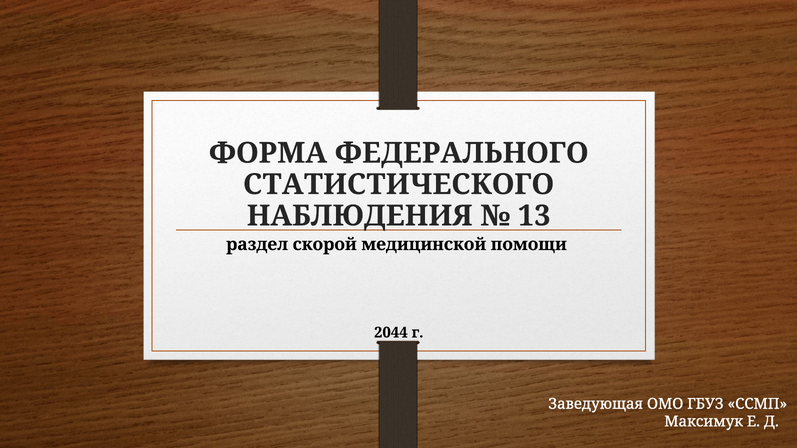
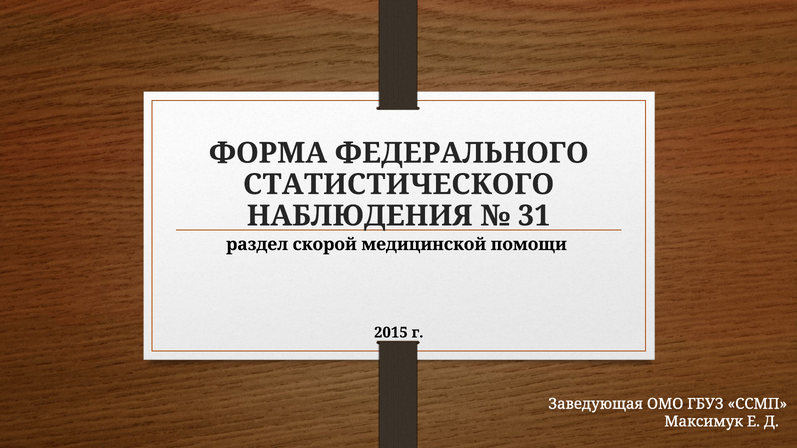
13: 13 -> 31
2044: 2044 -> 2015
